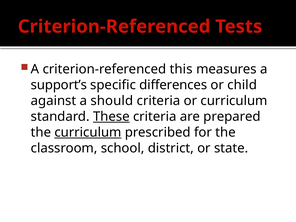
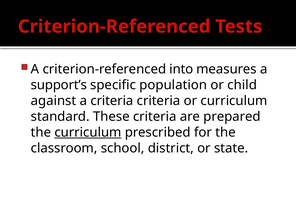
this: this -> into
differences: differences -> population
a should: should -> criteria
These underline: present -> none
